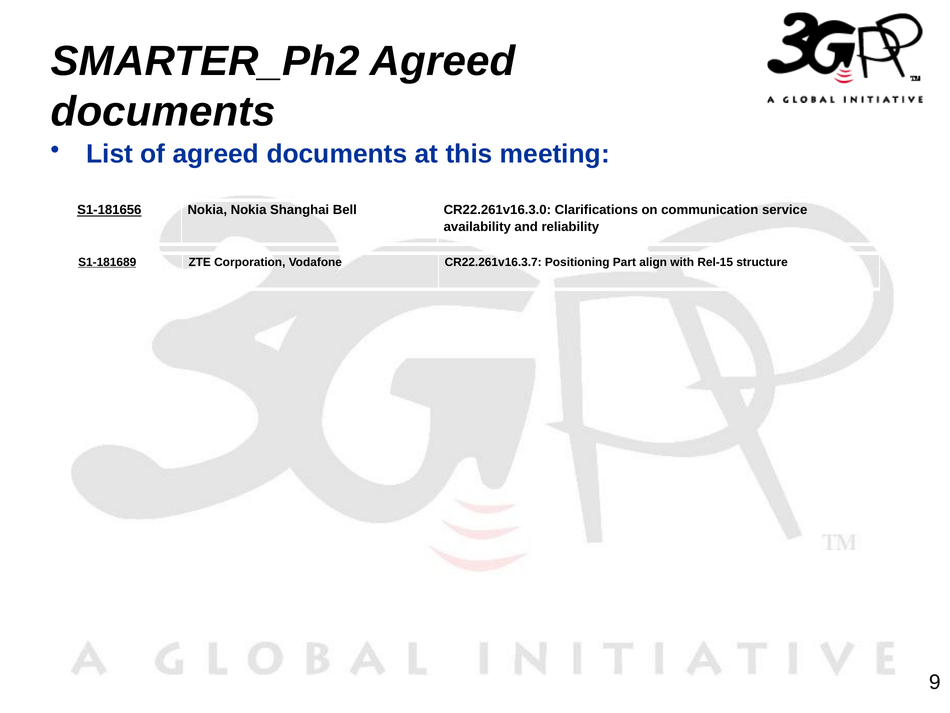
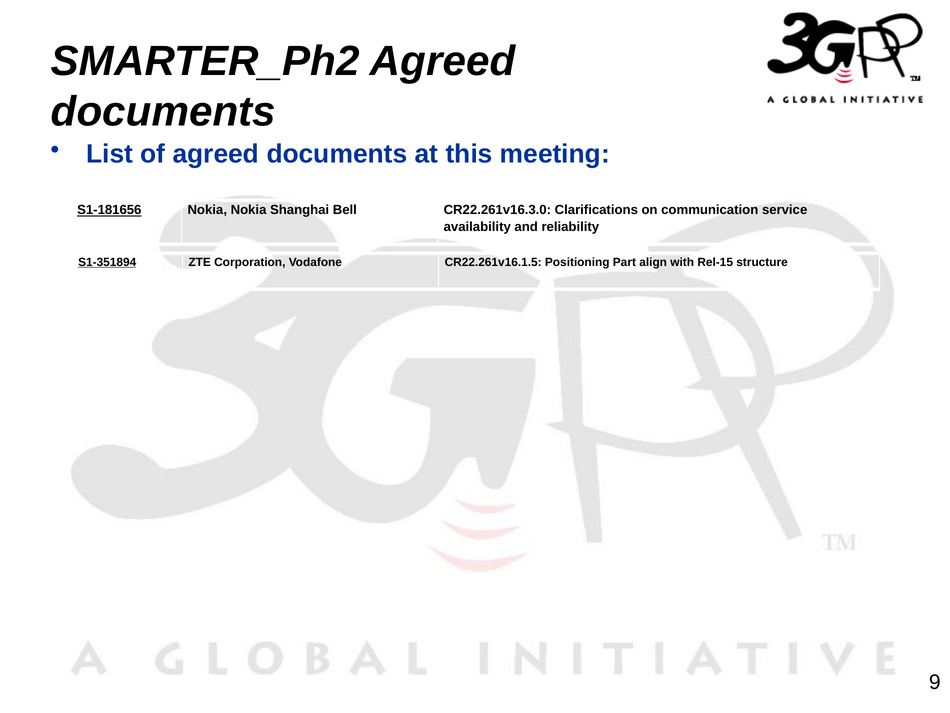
S1-181689: S1-181689 -> S1-351894
CR22.261v16.3.7: CR22.261v16.3.7 -> CR22.261v16.1.5
